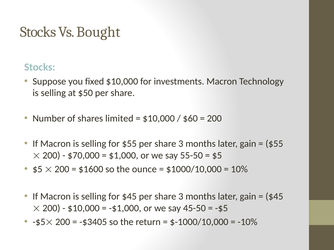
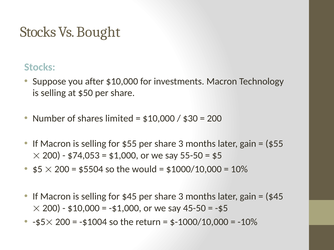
fixed: fixed -> after
$60: $60 -> $30
$70,000: $70,000 -> $74,053
$1600: $1600 -> $5504
ounce: ounce -> would
-$3405: -$3405 -> -$1004
